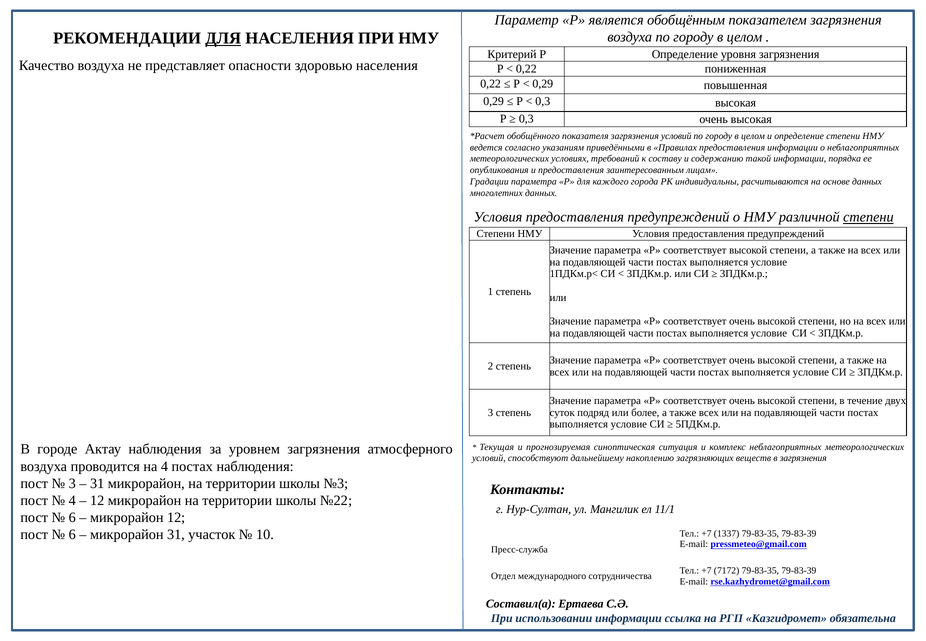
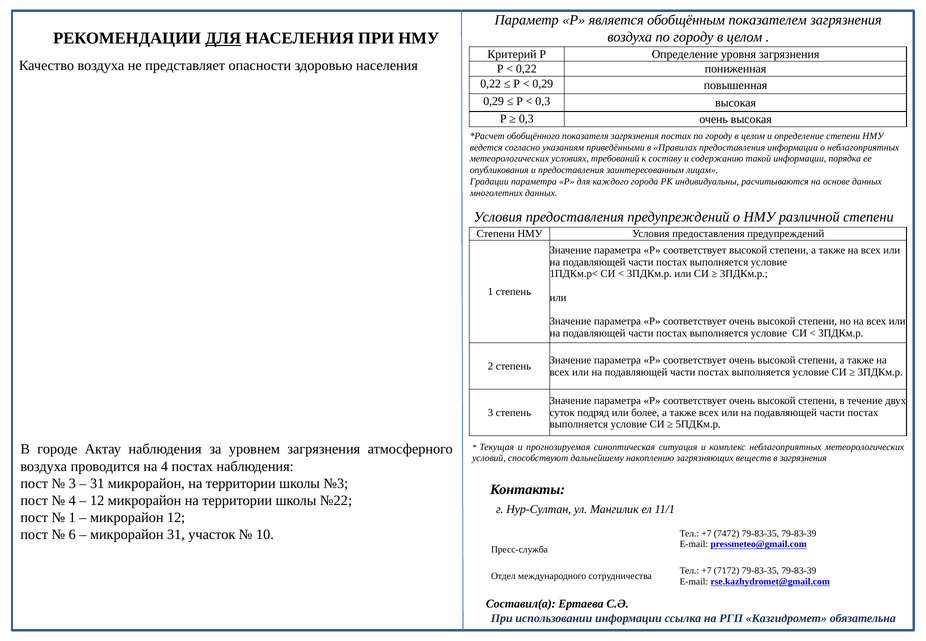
загрязнения условий: условий -> постах
степени at (868, 217) underline: present -> none
6 at (72, 518): 6 -> 1
1337: 1337 -> 7472
